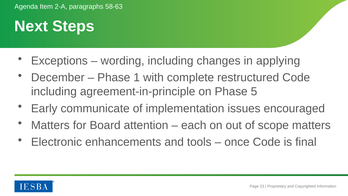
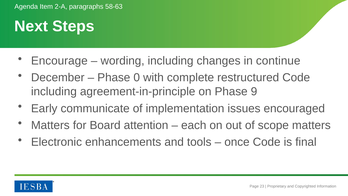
Exceptions: Exceptions -> Encourage
applying: applying -> continue
1: 1 -> 0
5: 5 -> 9
